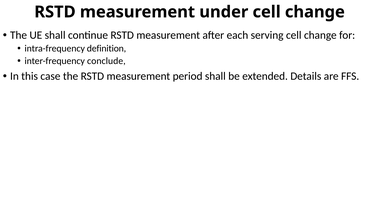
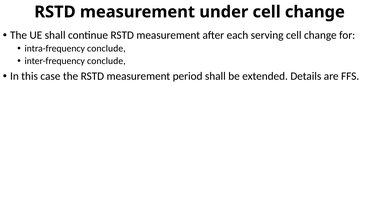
intra-frequency definition: definition -> conclude
